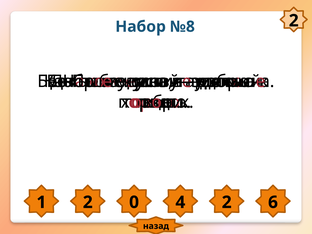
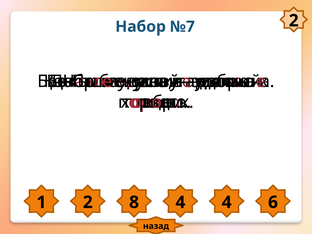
№8: №8 -> №7
0: 0 -> 8
4 2: 2 -> 4
